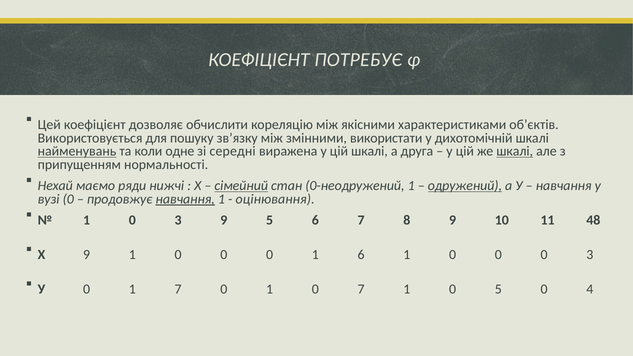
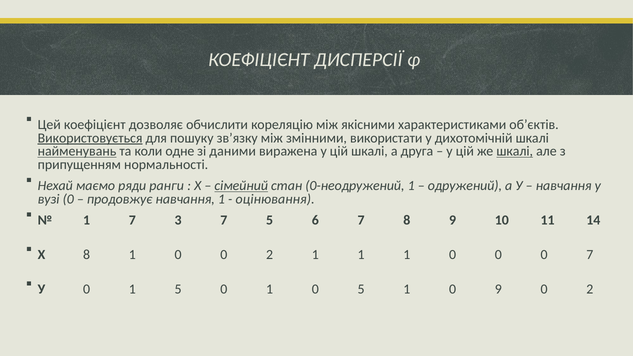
ПОТРЕБУЄ: ПОТРЕБУЄ -> ДИСПЕРСІЇ
Використовується underline: none -> present
середні: середні -> даними
нижчі: нижчі -> ранги
одружений underline: present -> none
навчання at (185, 199) underline: present -> none
0 at (132, 220): 0 -> 7
3 9: 9 -> 7
48: 48 -> 14
Х 9: 9 -> 8
0 at (270, 255): 0 -> 2
6 at (361, 255): 6 -> 1
0 0 3: 3 -> 7
1 7: 7 -> 5
0 7: 7 -> 5
0 5: 5 -> 9
4 at (590, 289): 4 -> 2
